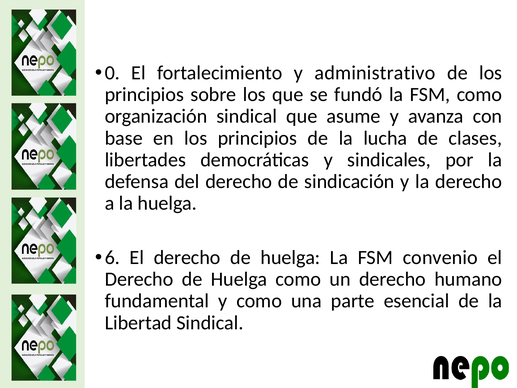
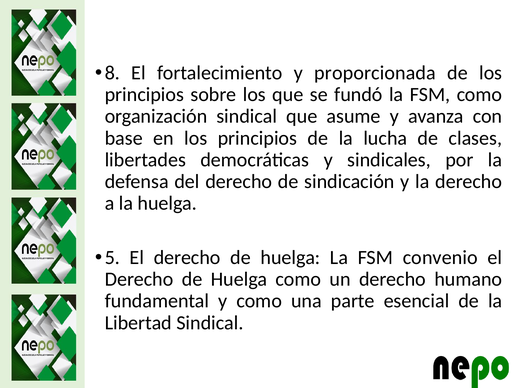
0: 0 -> 8
administrativo: administrativo -> proporcionada
6: 6 -> 5
